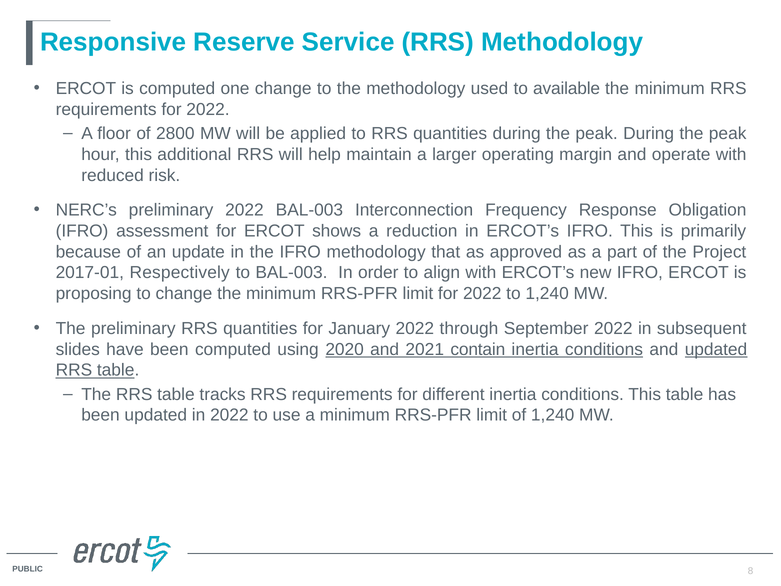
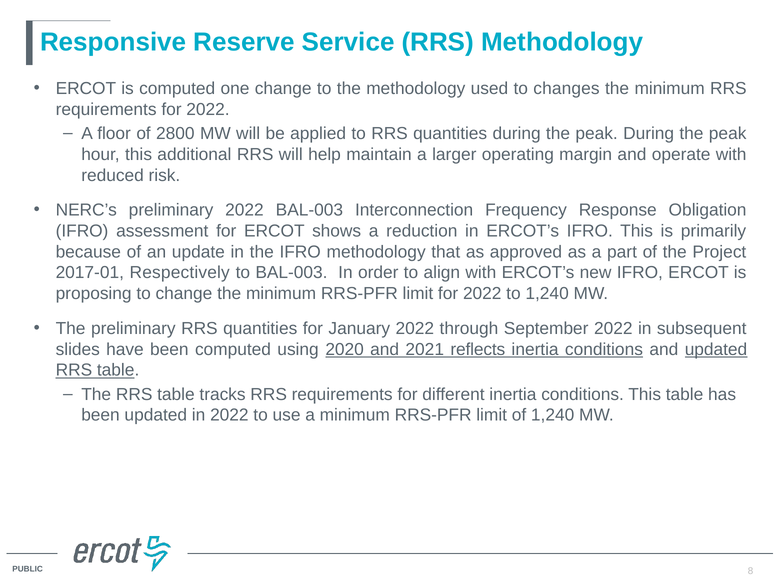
available: available -> changes
contain: contain -> reflects
